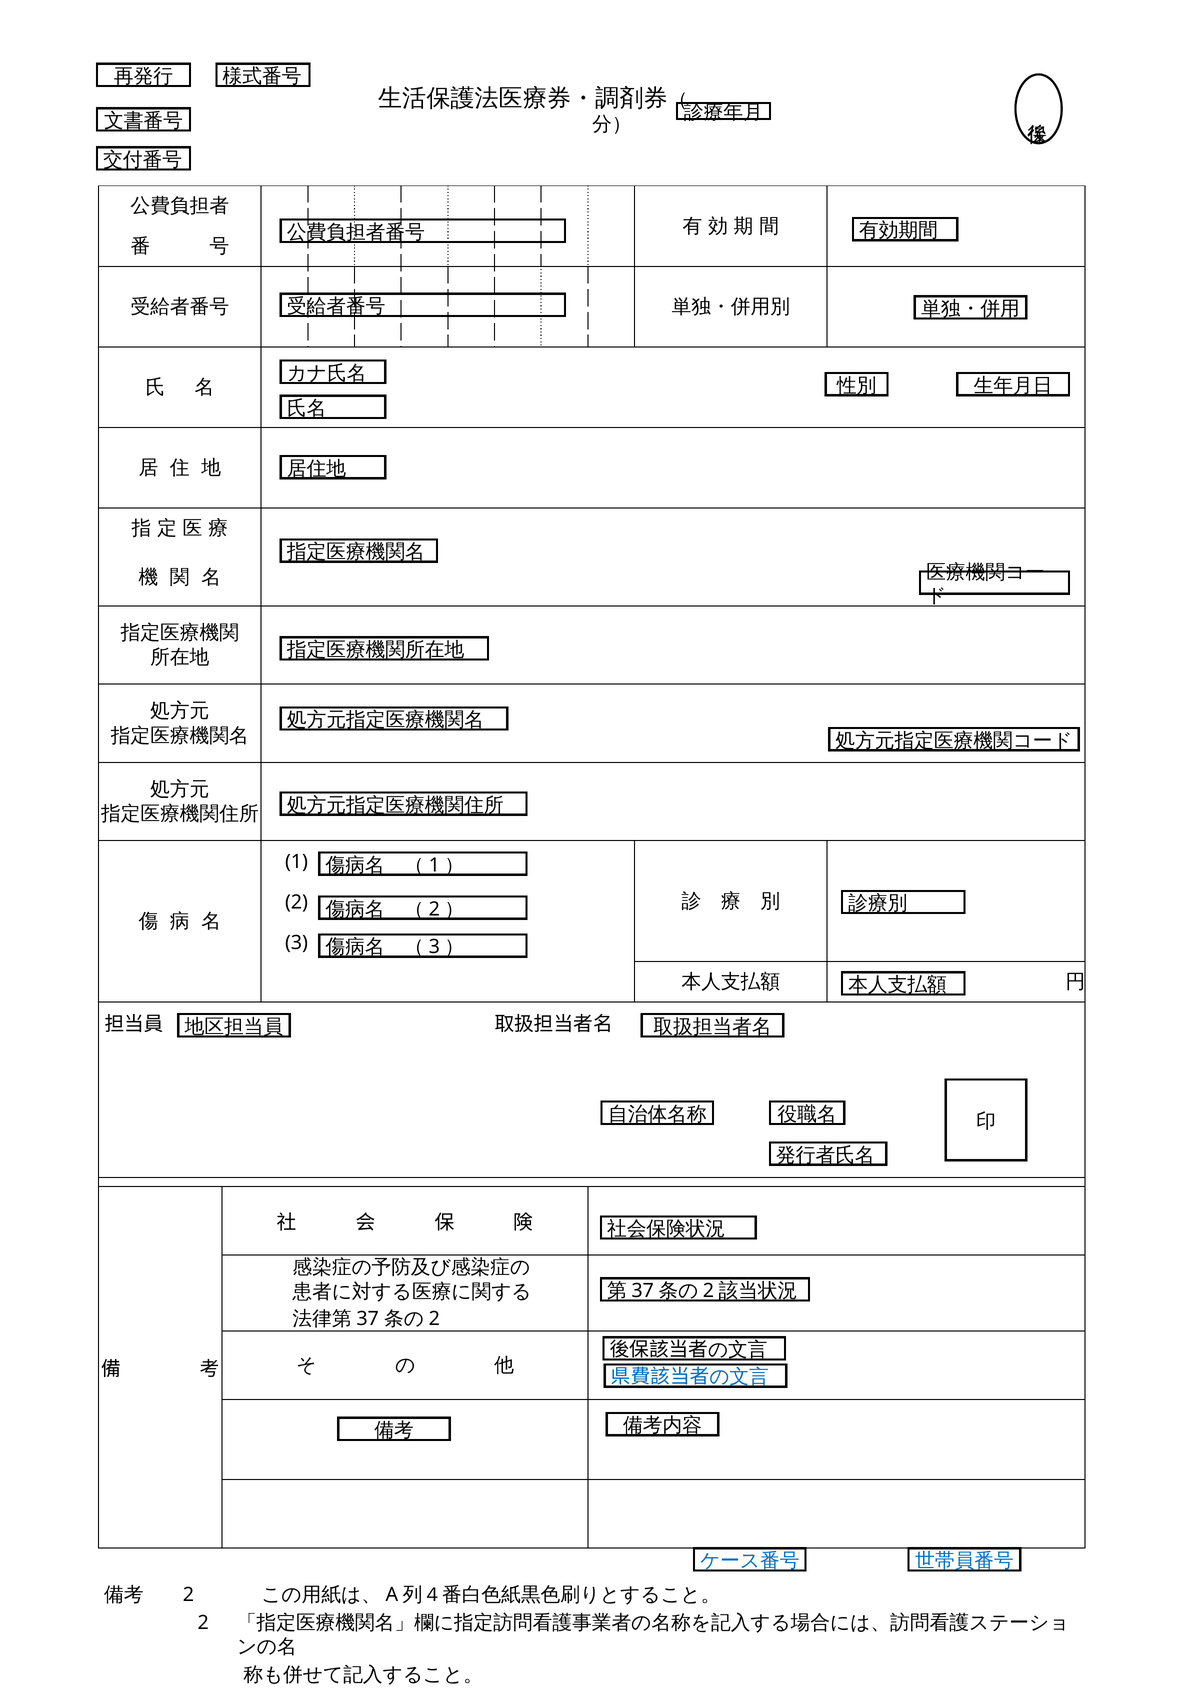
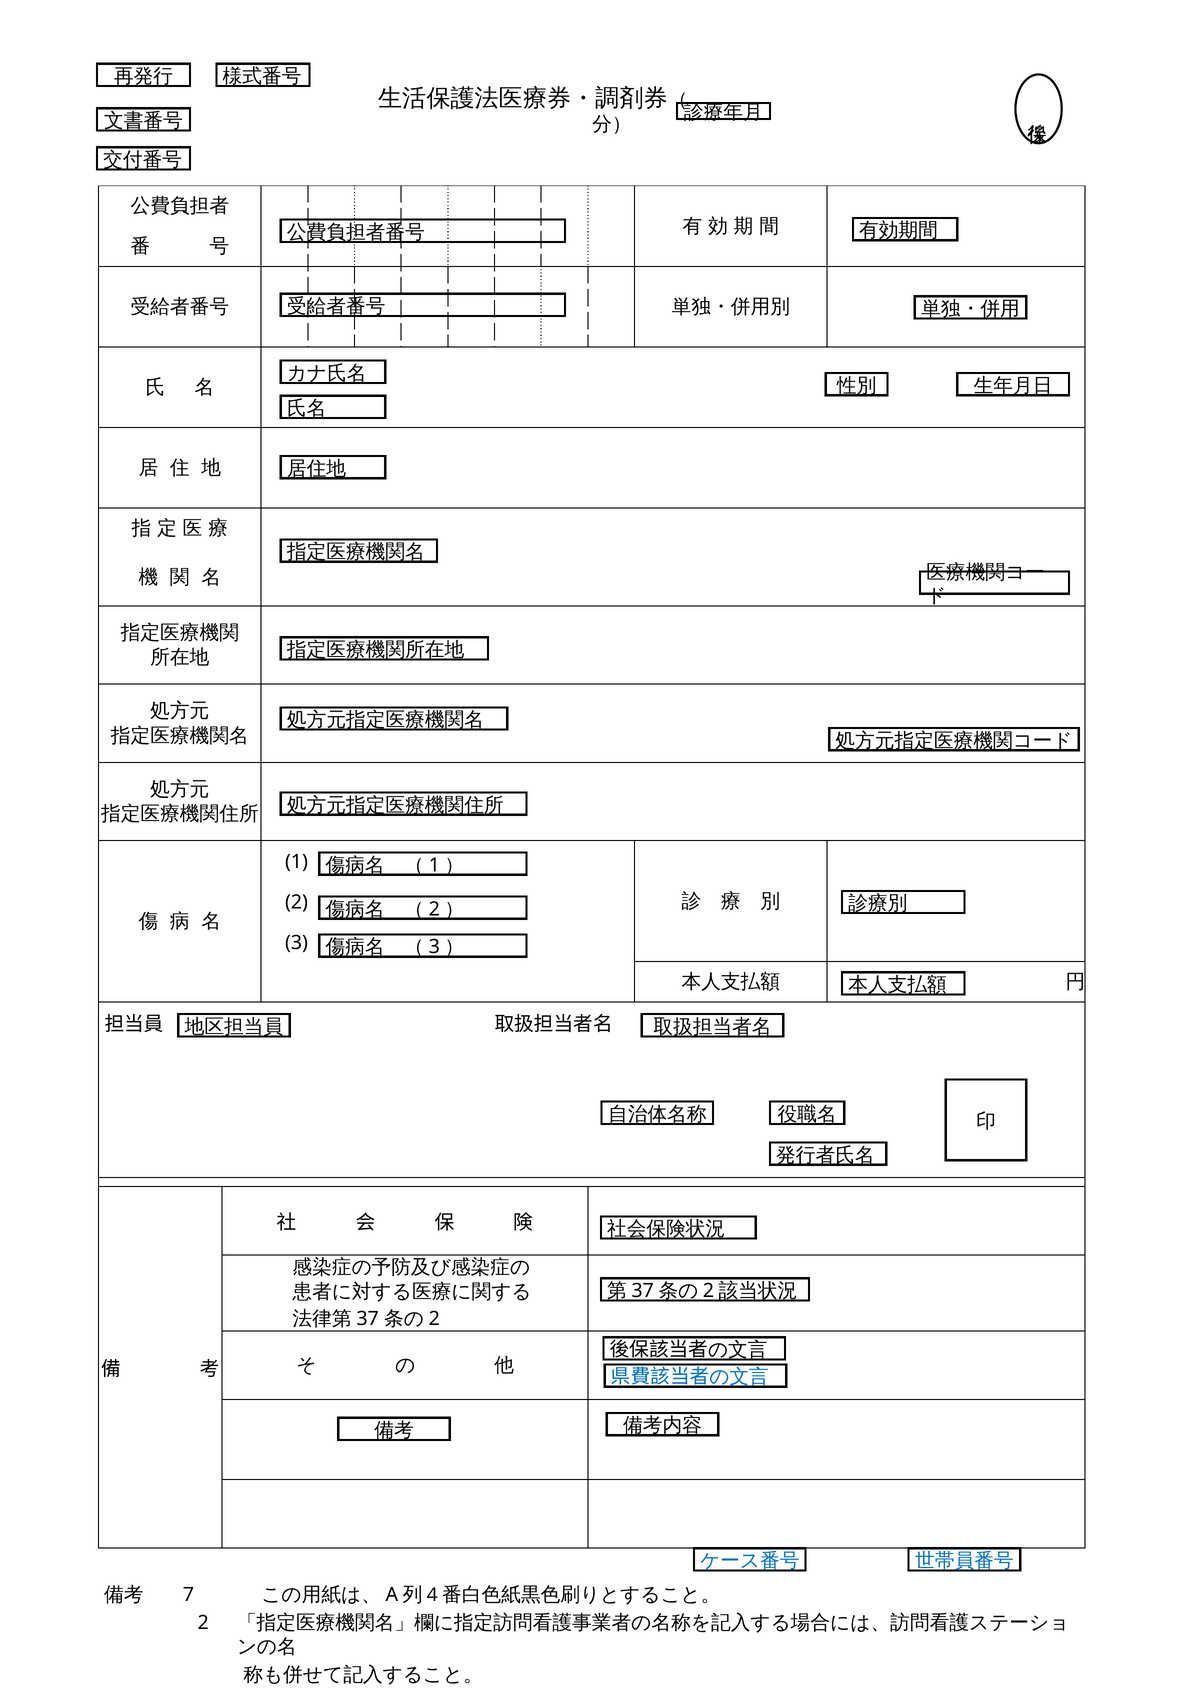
2 at (188, 1595): 2 -> 7
